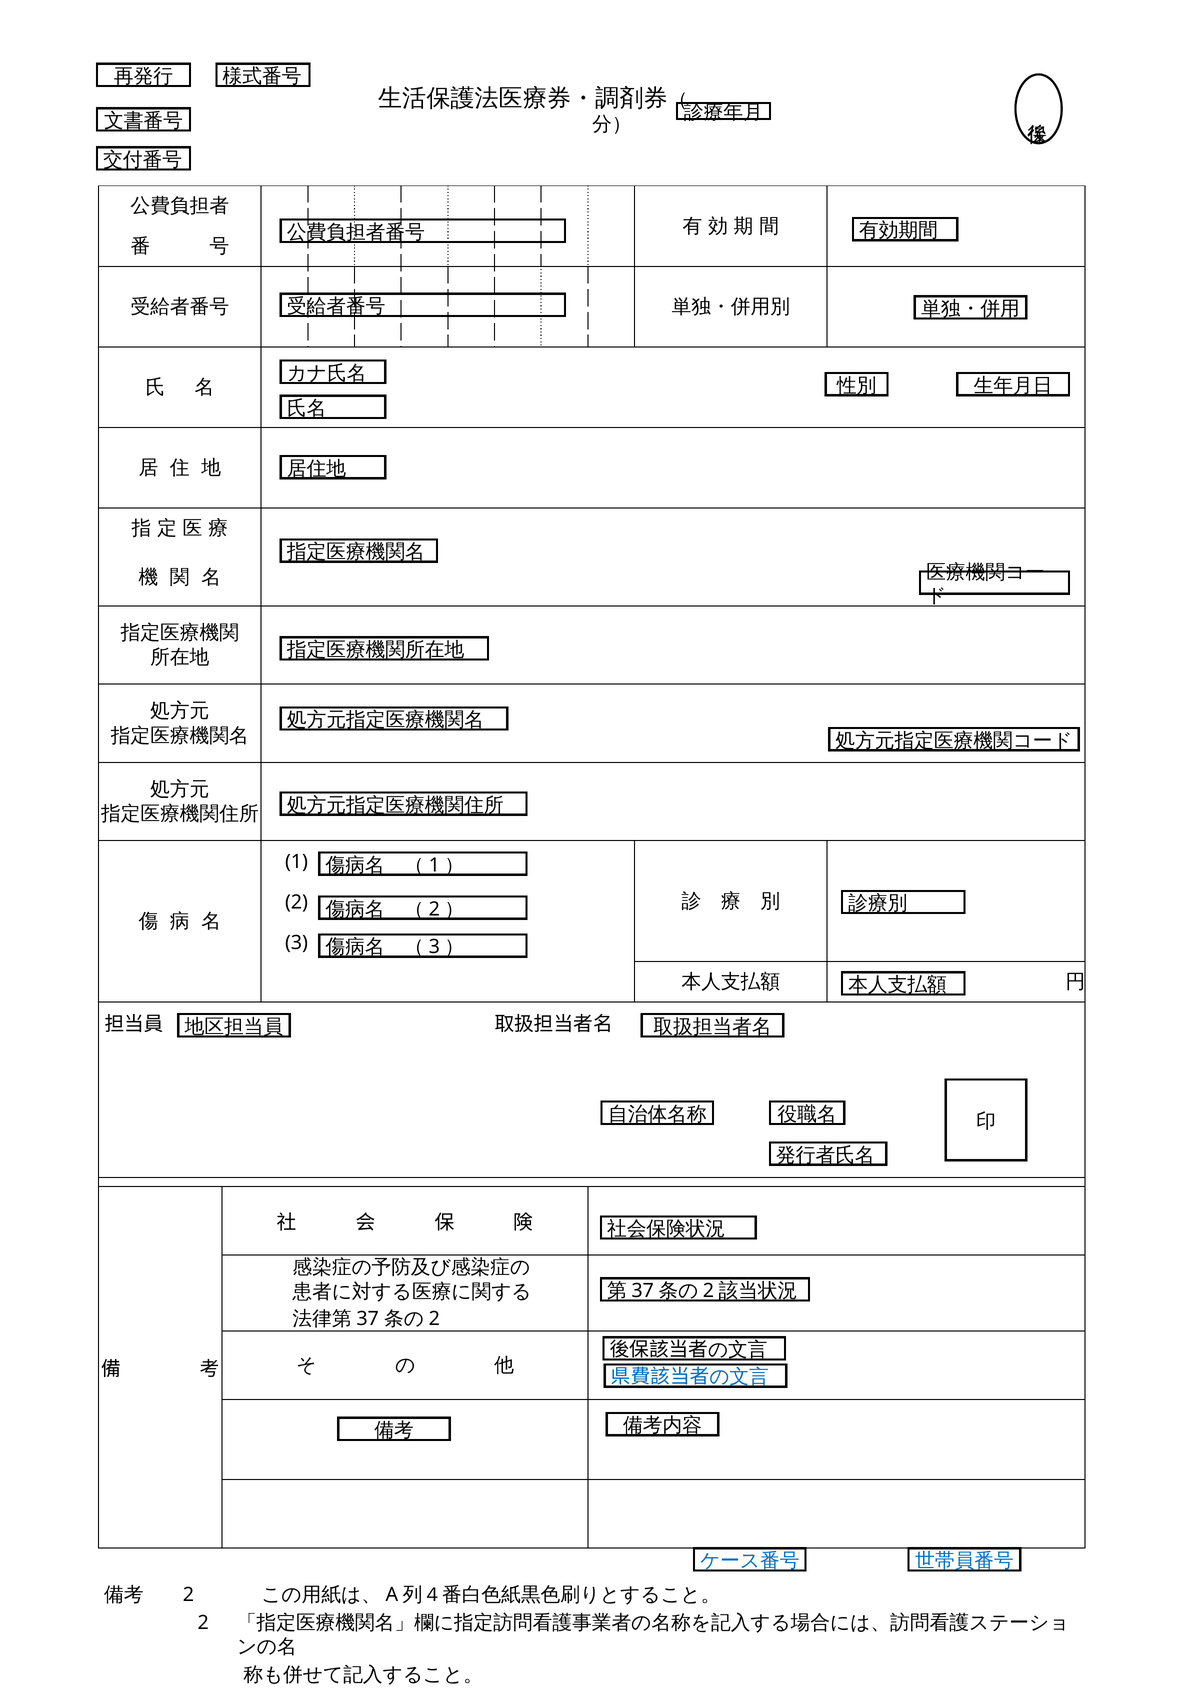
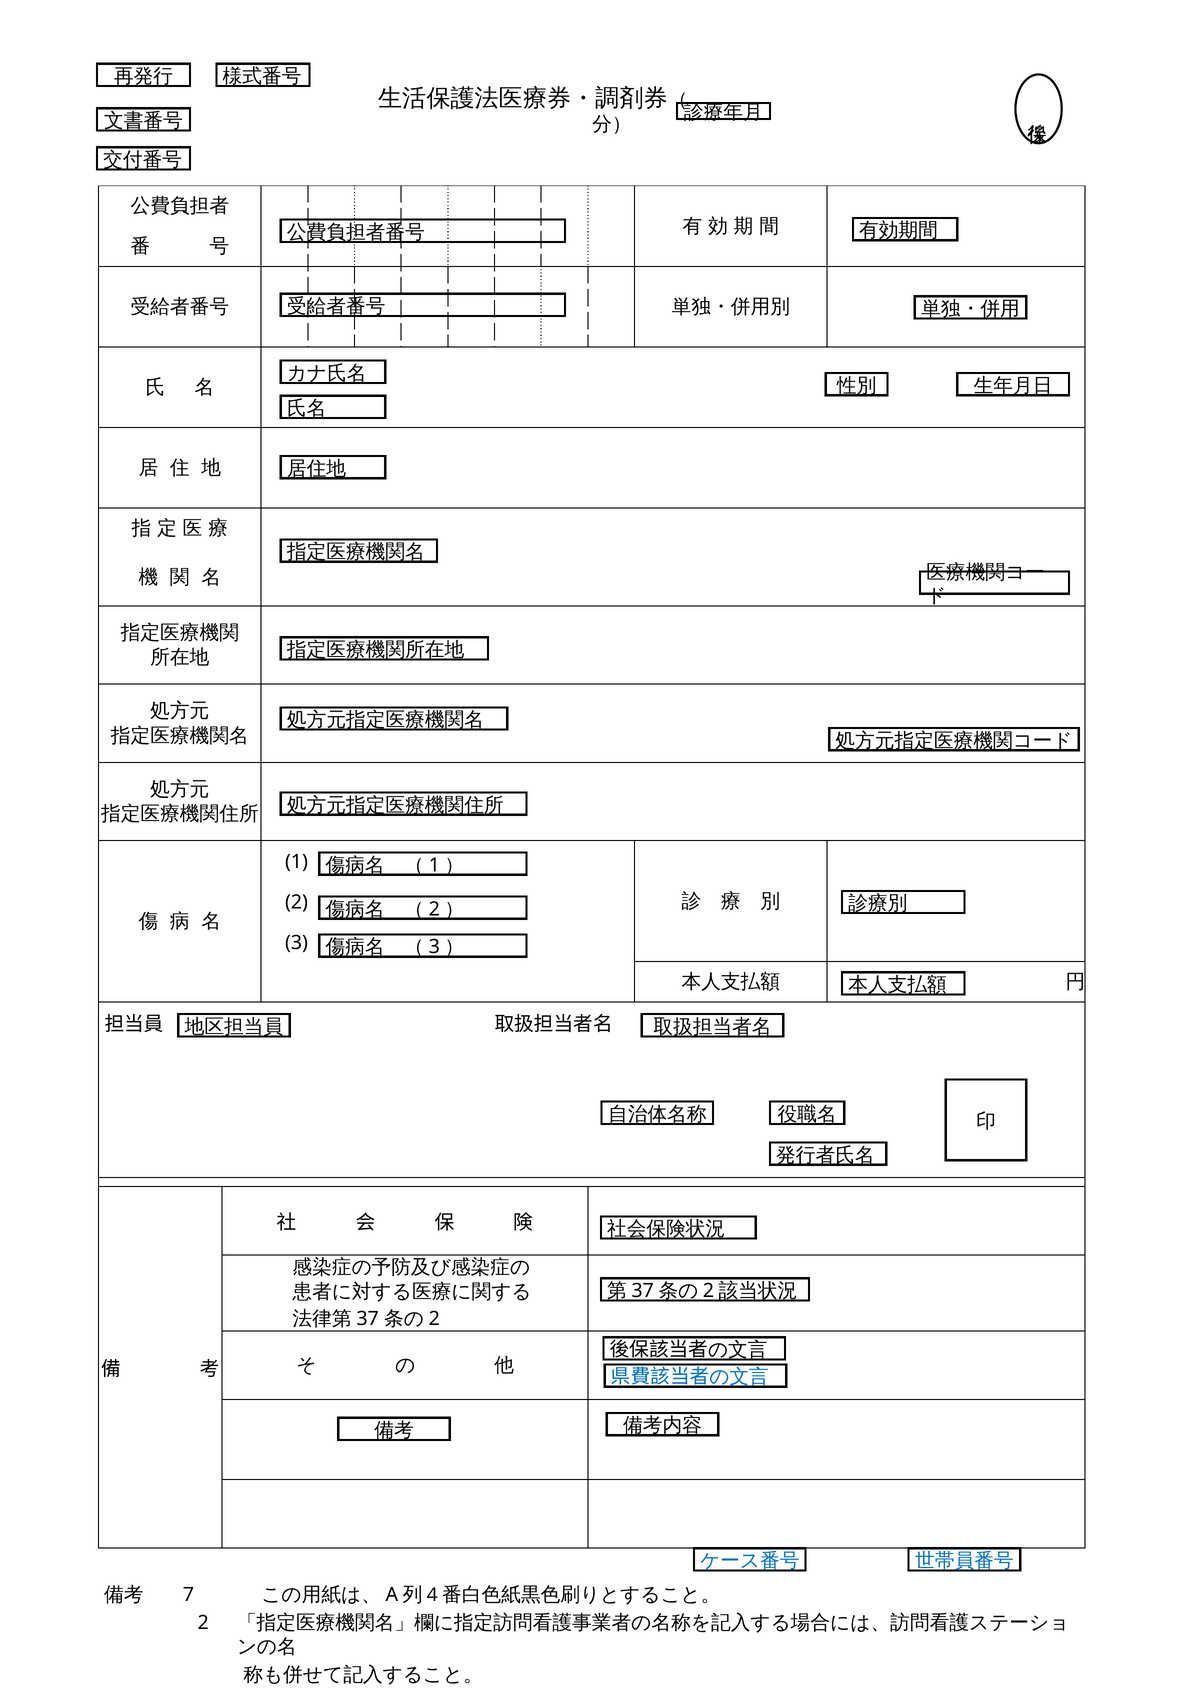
2 at (188, 1595): 2 -> 7
